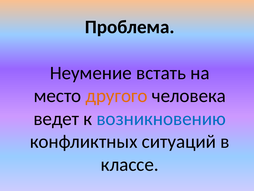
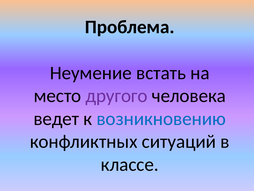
другого colour: orange -> purple
